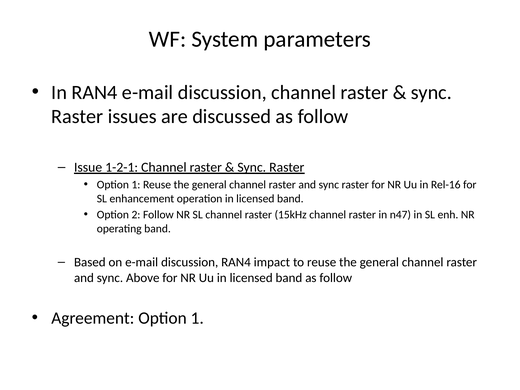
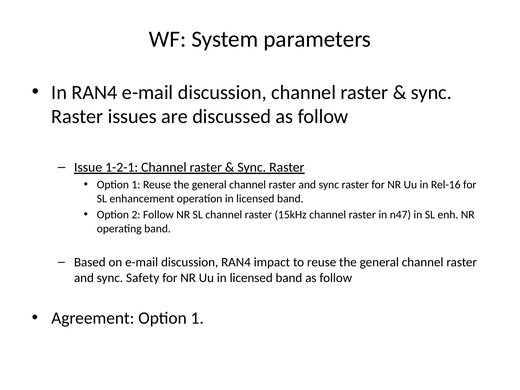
Above: Above -> Safety
